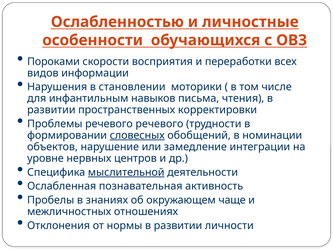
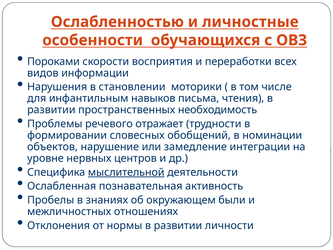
корректировки: корректировки -> необходимость
речевого речевого: речевого -> отражает
словесных underline: present -> none
чаще: чаще -> были
